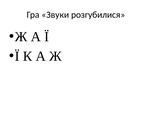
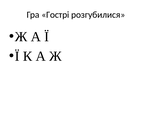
Звуки: Звуки -> Гострі
